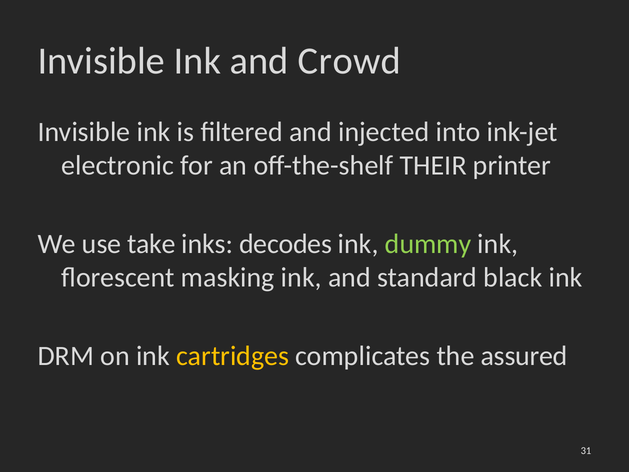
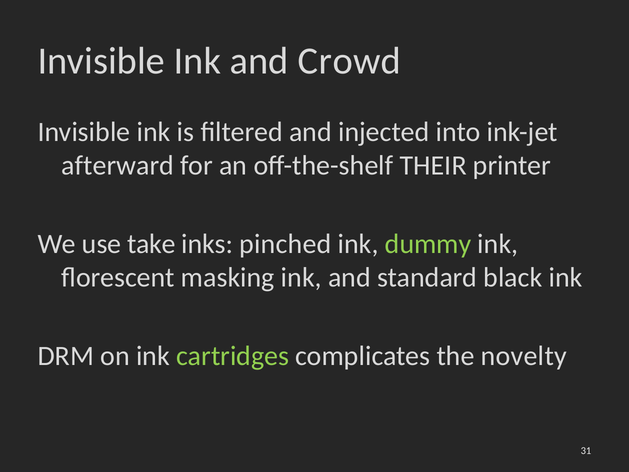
electronic: electronic -> afterward
decodes: decodes -> pinched
cartridges colour: yellow -> light green
assured: assured -> novelty
